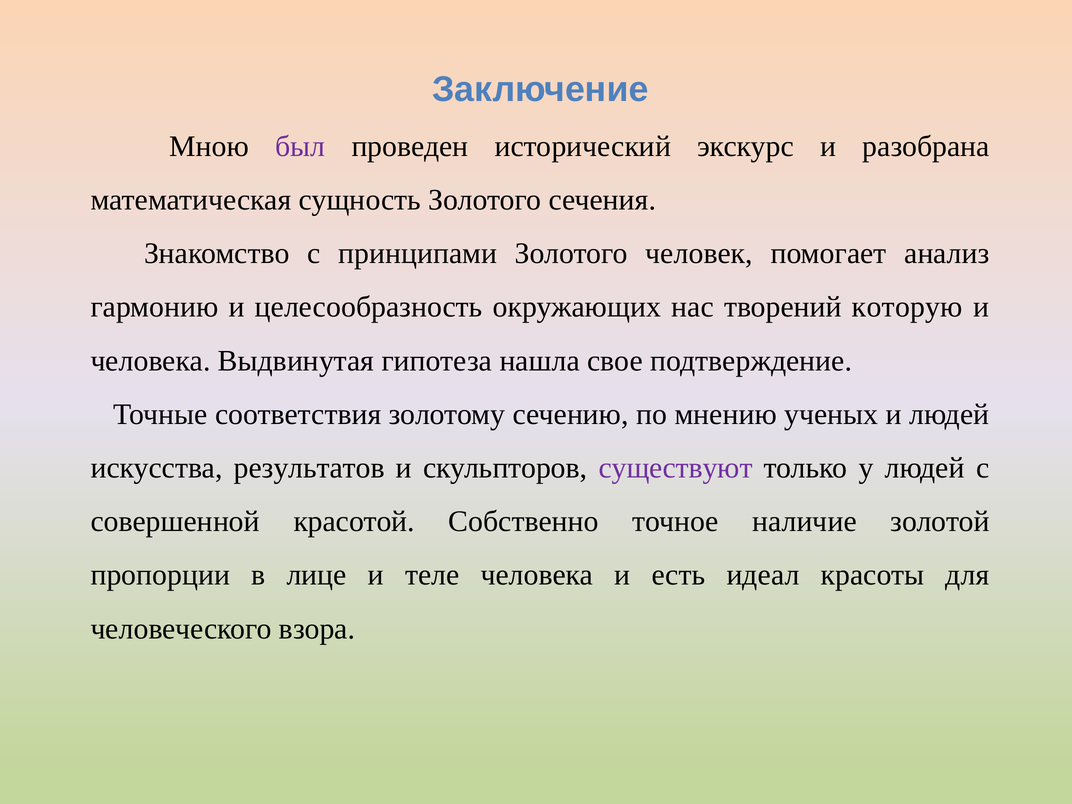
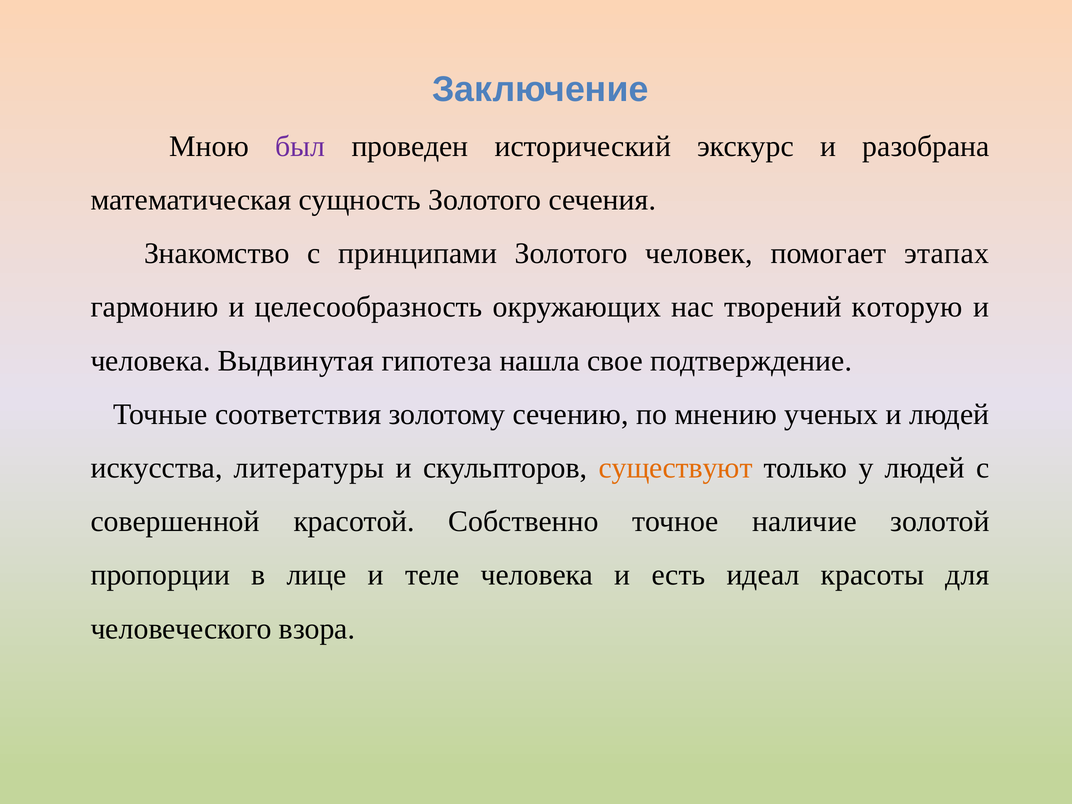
анализ: анализ -> этапах
результатов: результатов -> литературы
существуют colour: purple -> orange
